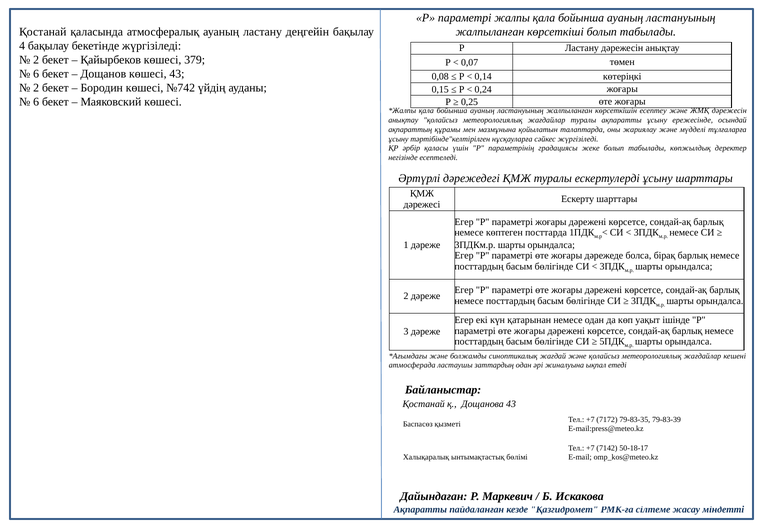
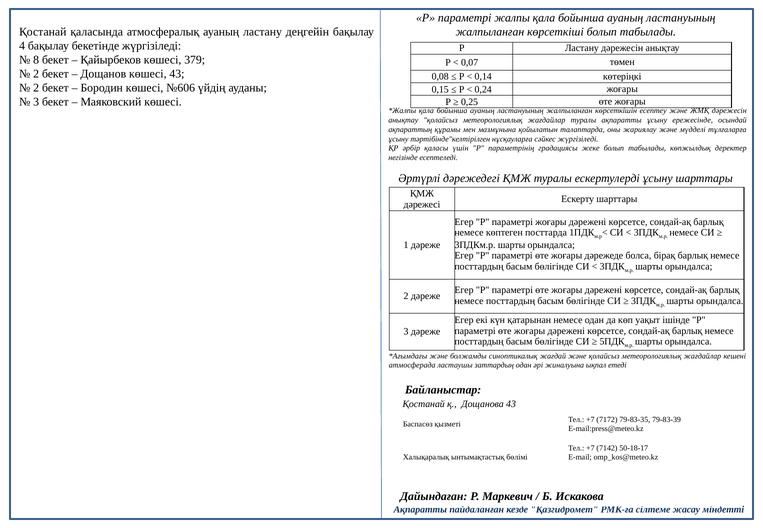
2 at (36, 60): 2 -> 8
6 at (36, 74): 6 -> 2
№742: №742 -> №606
6 at (36, 102): 6 -> 3
